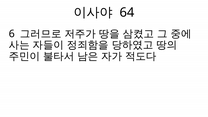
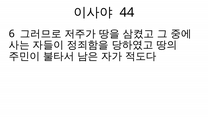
64: 64 -> 44
